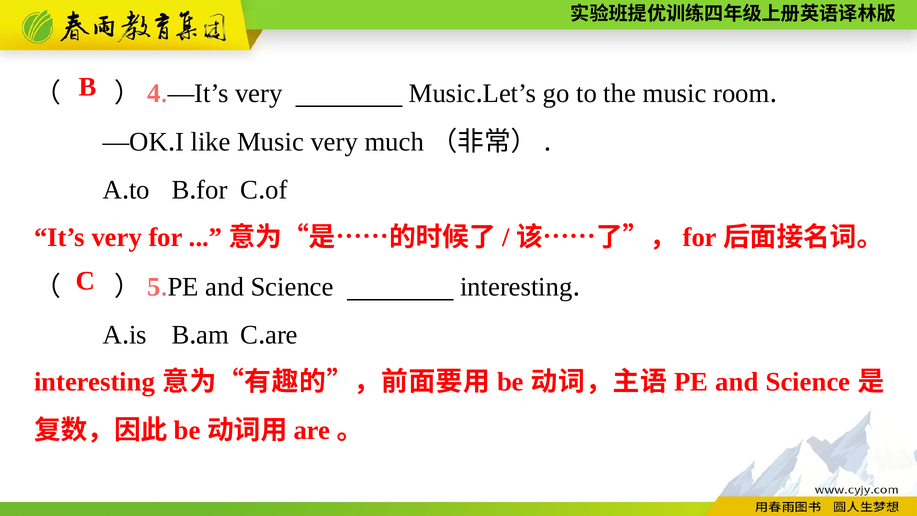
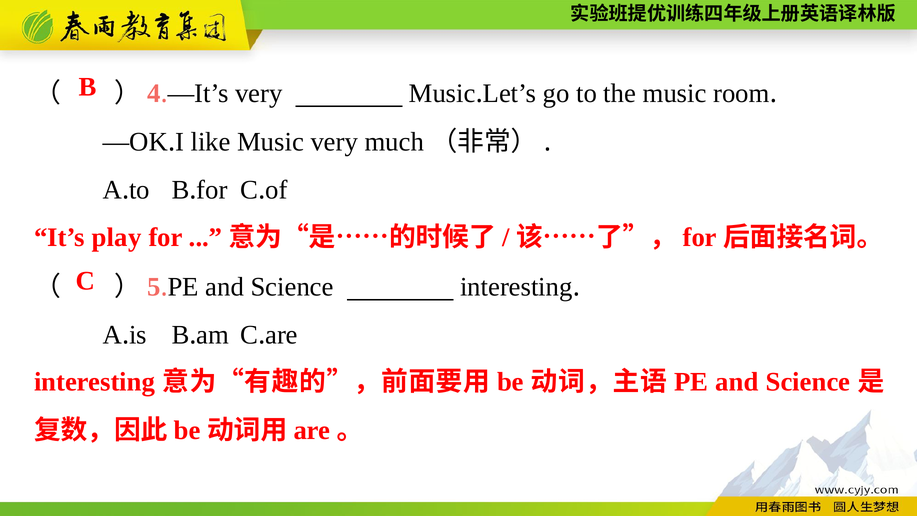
It’s very: very -> play
